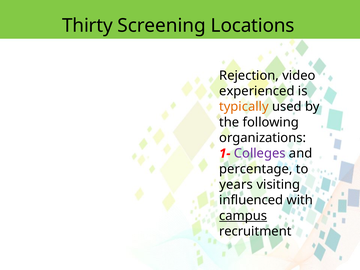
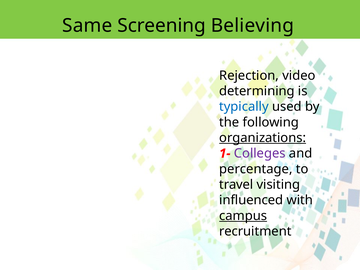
Thirty: Thirty -> Same
Locations: Locations -> Believing
experienced: experienced -> determining
typically colour: orange -> blue
organizations underline: none -> present
years: years -> travel
